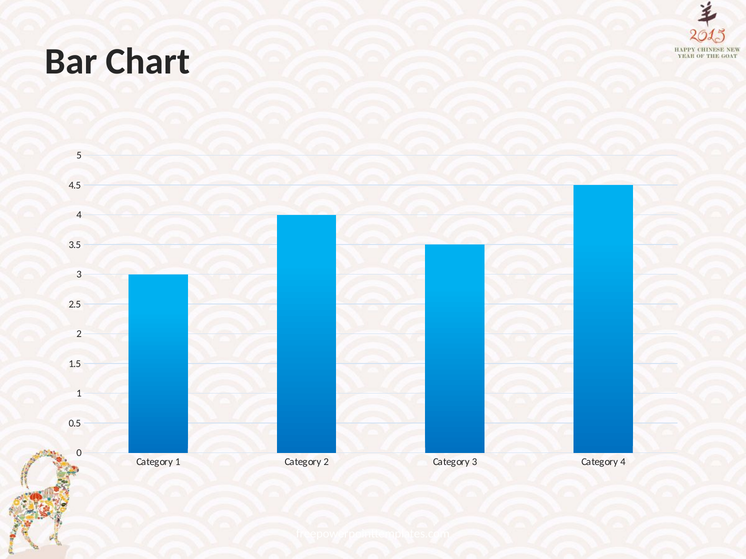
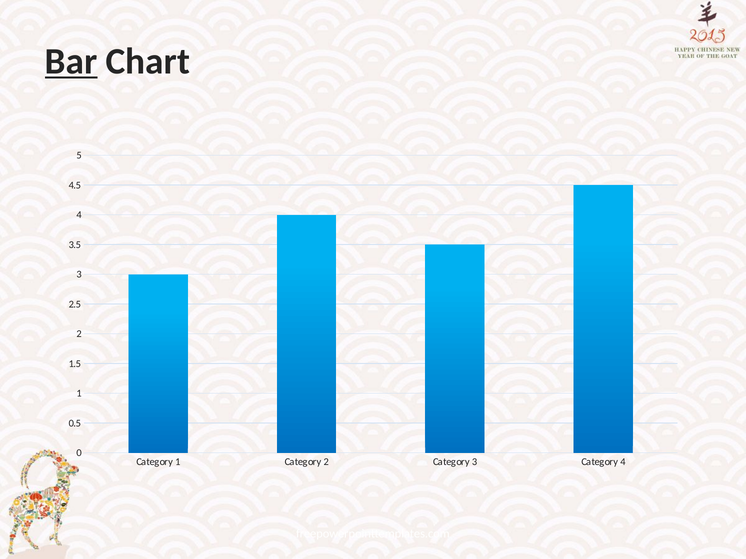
Bar underline: none -> present
